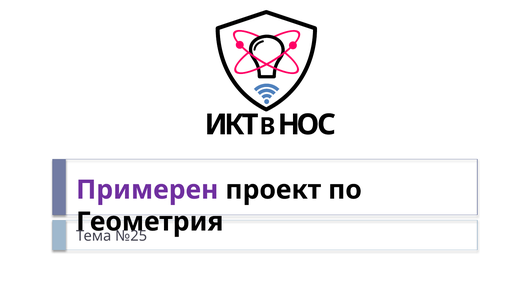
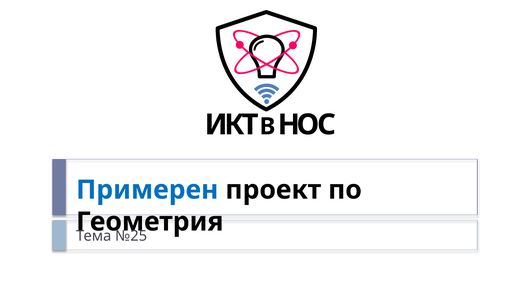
Примерен colour: purple -> blue
